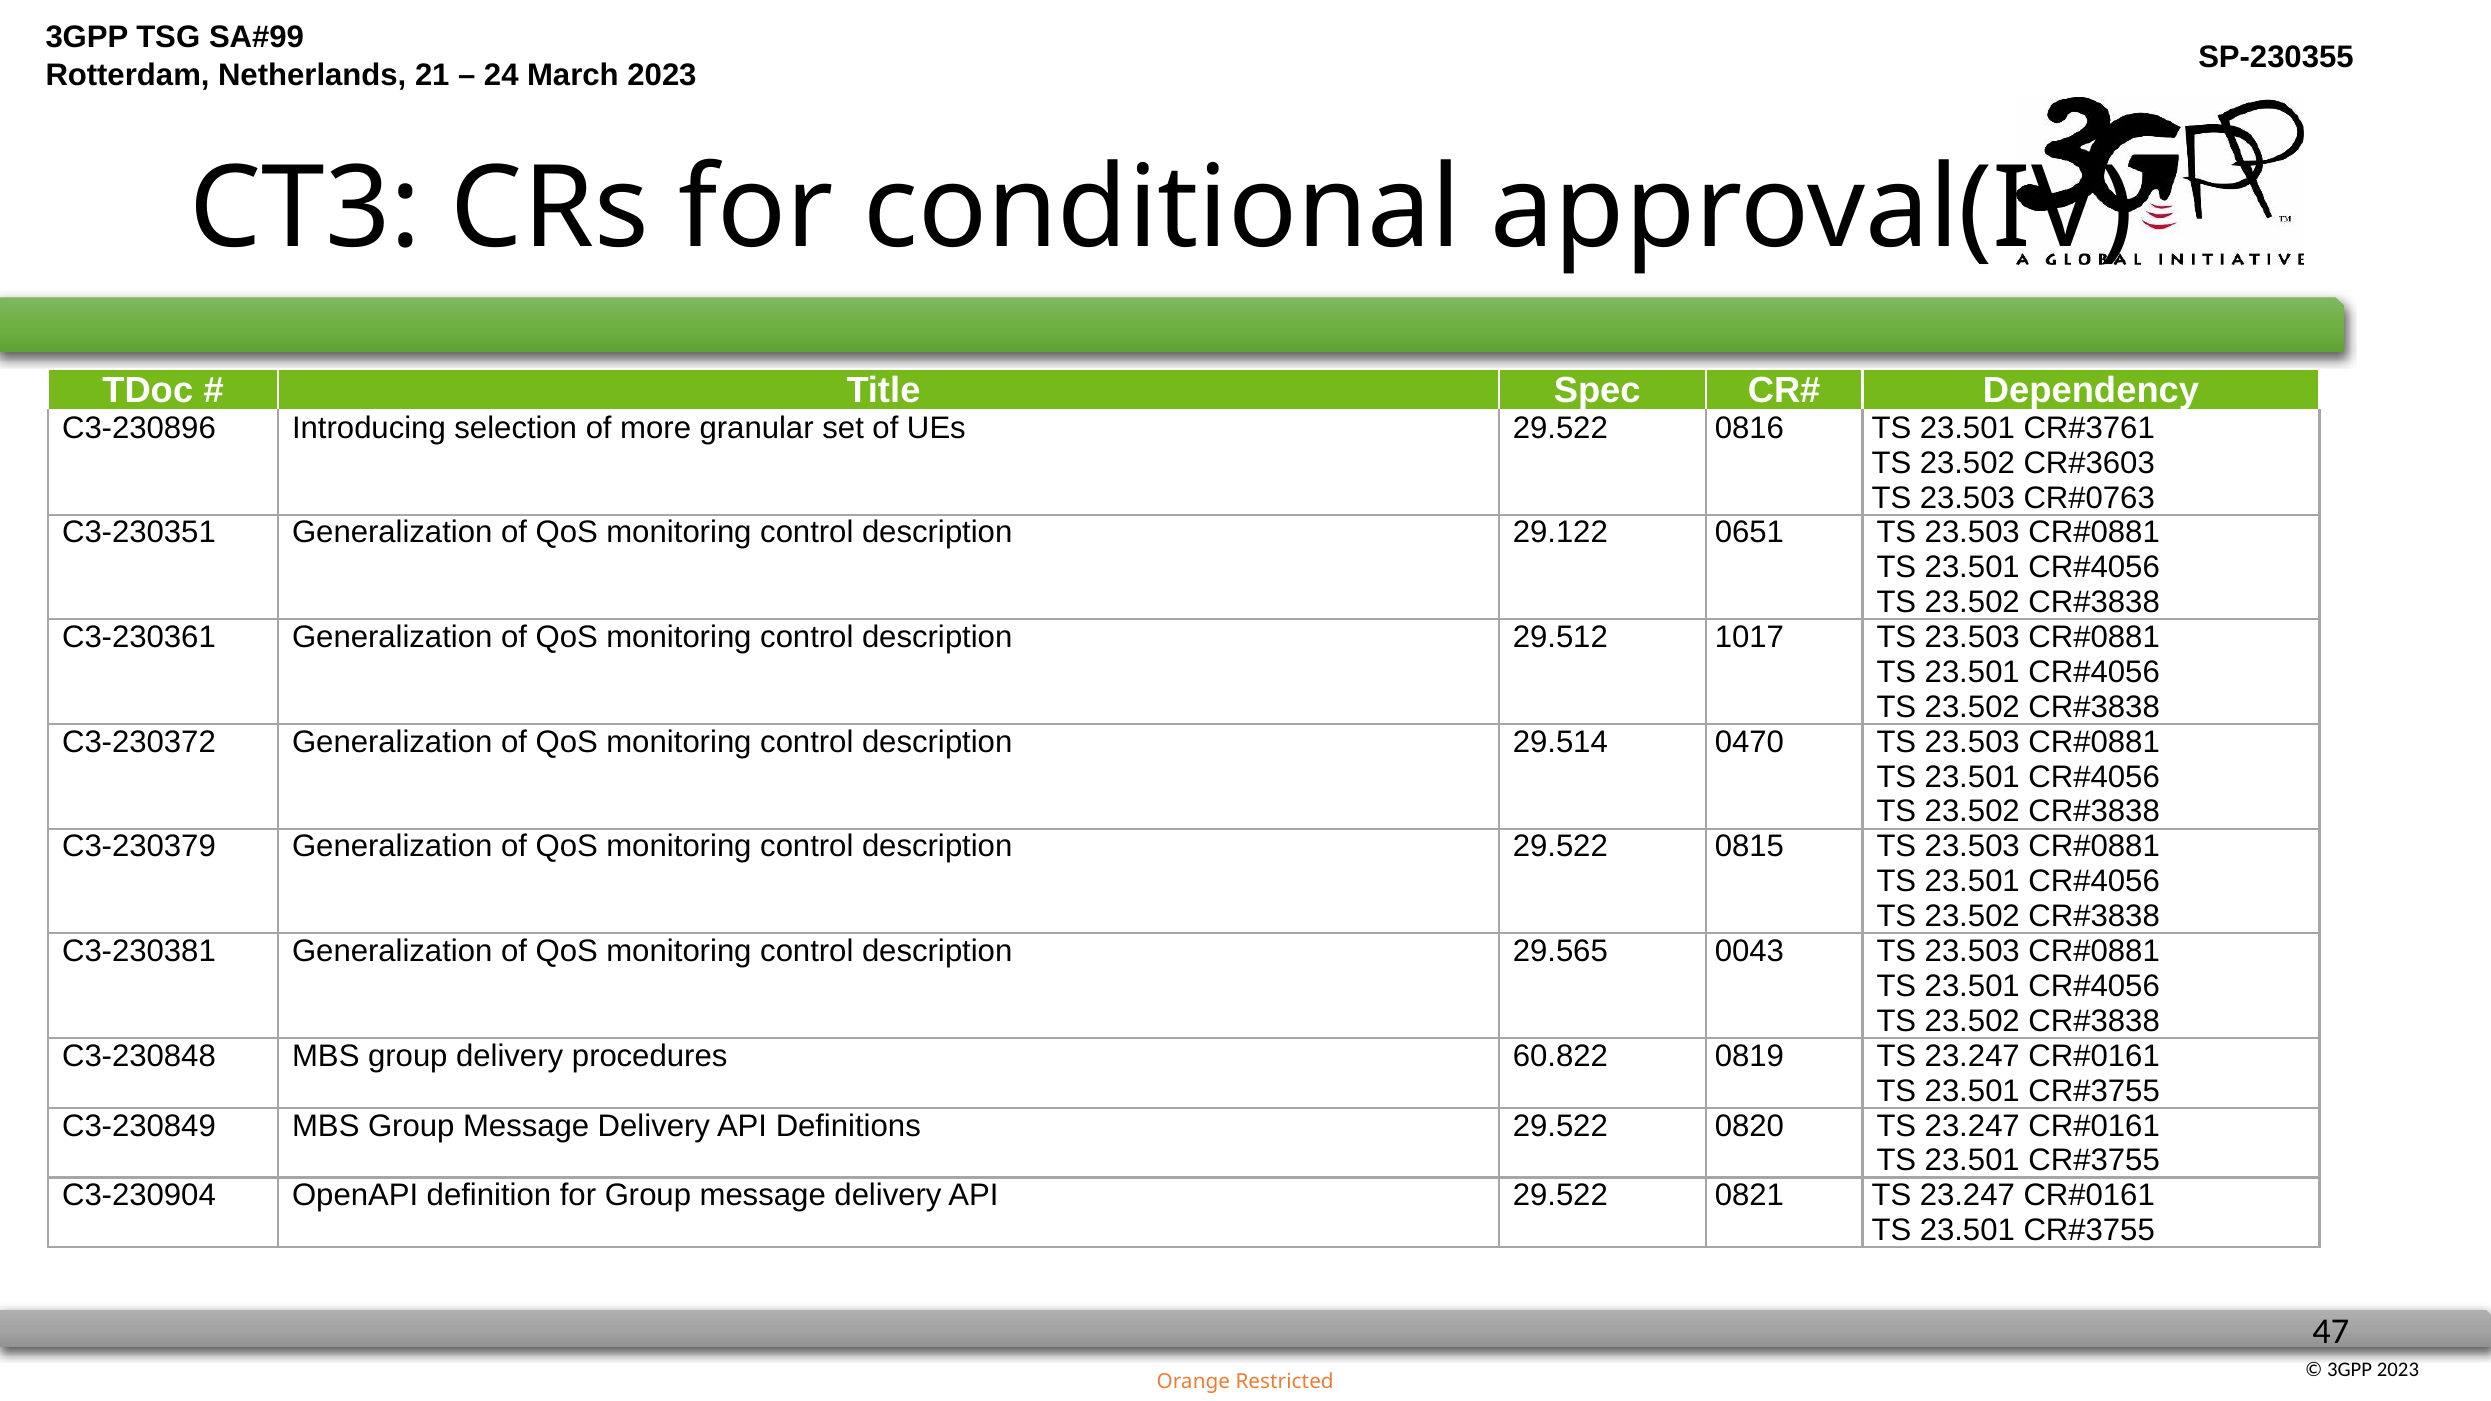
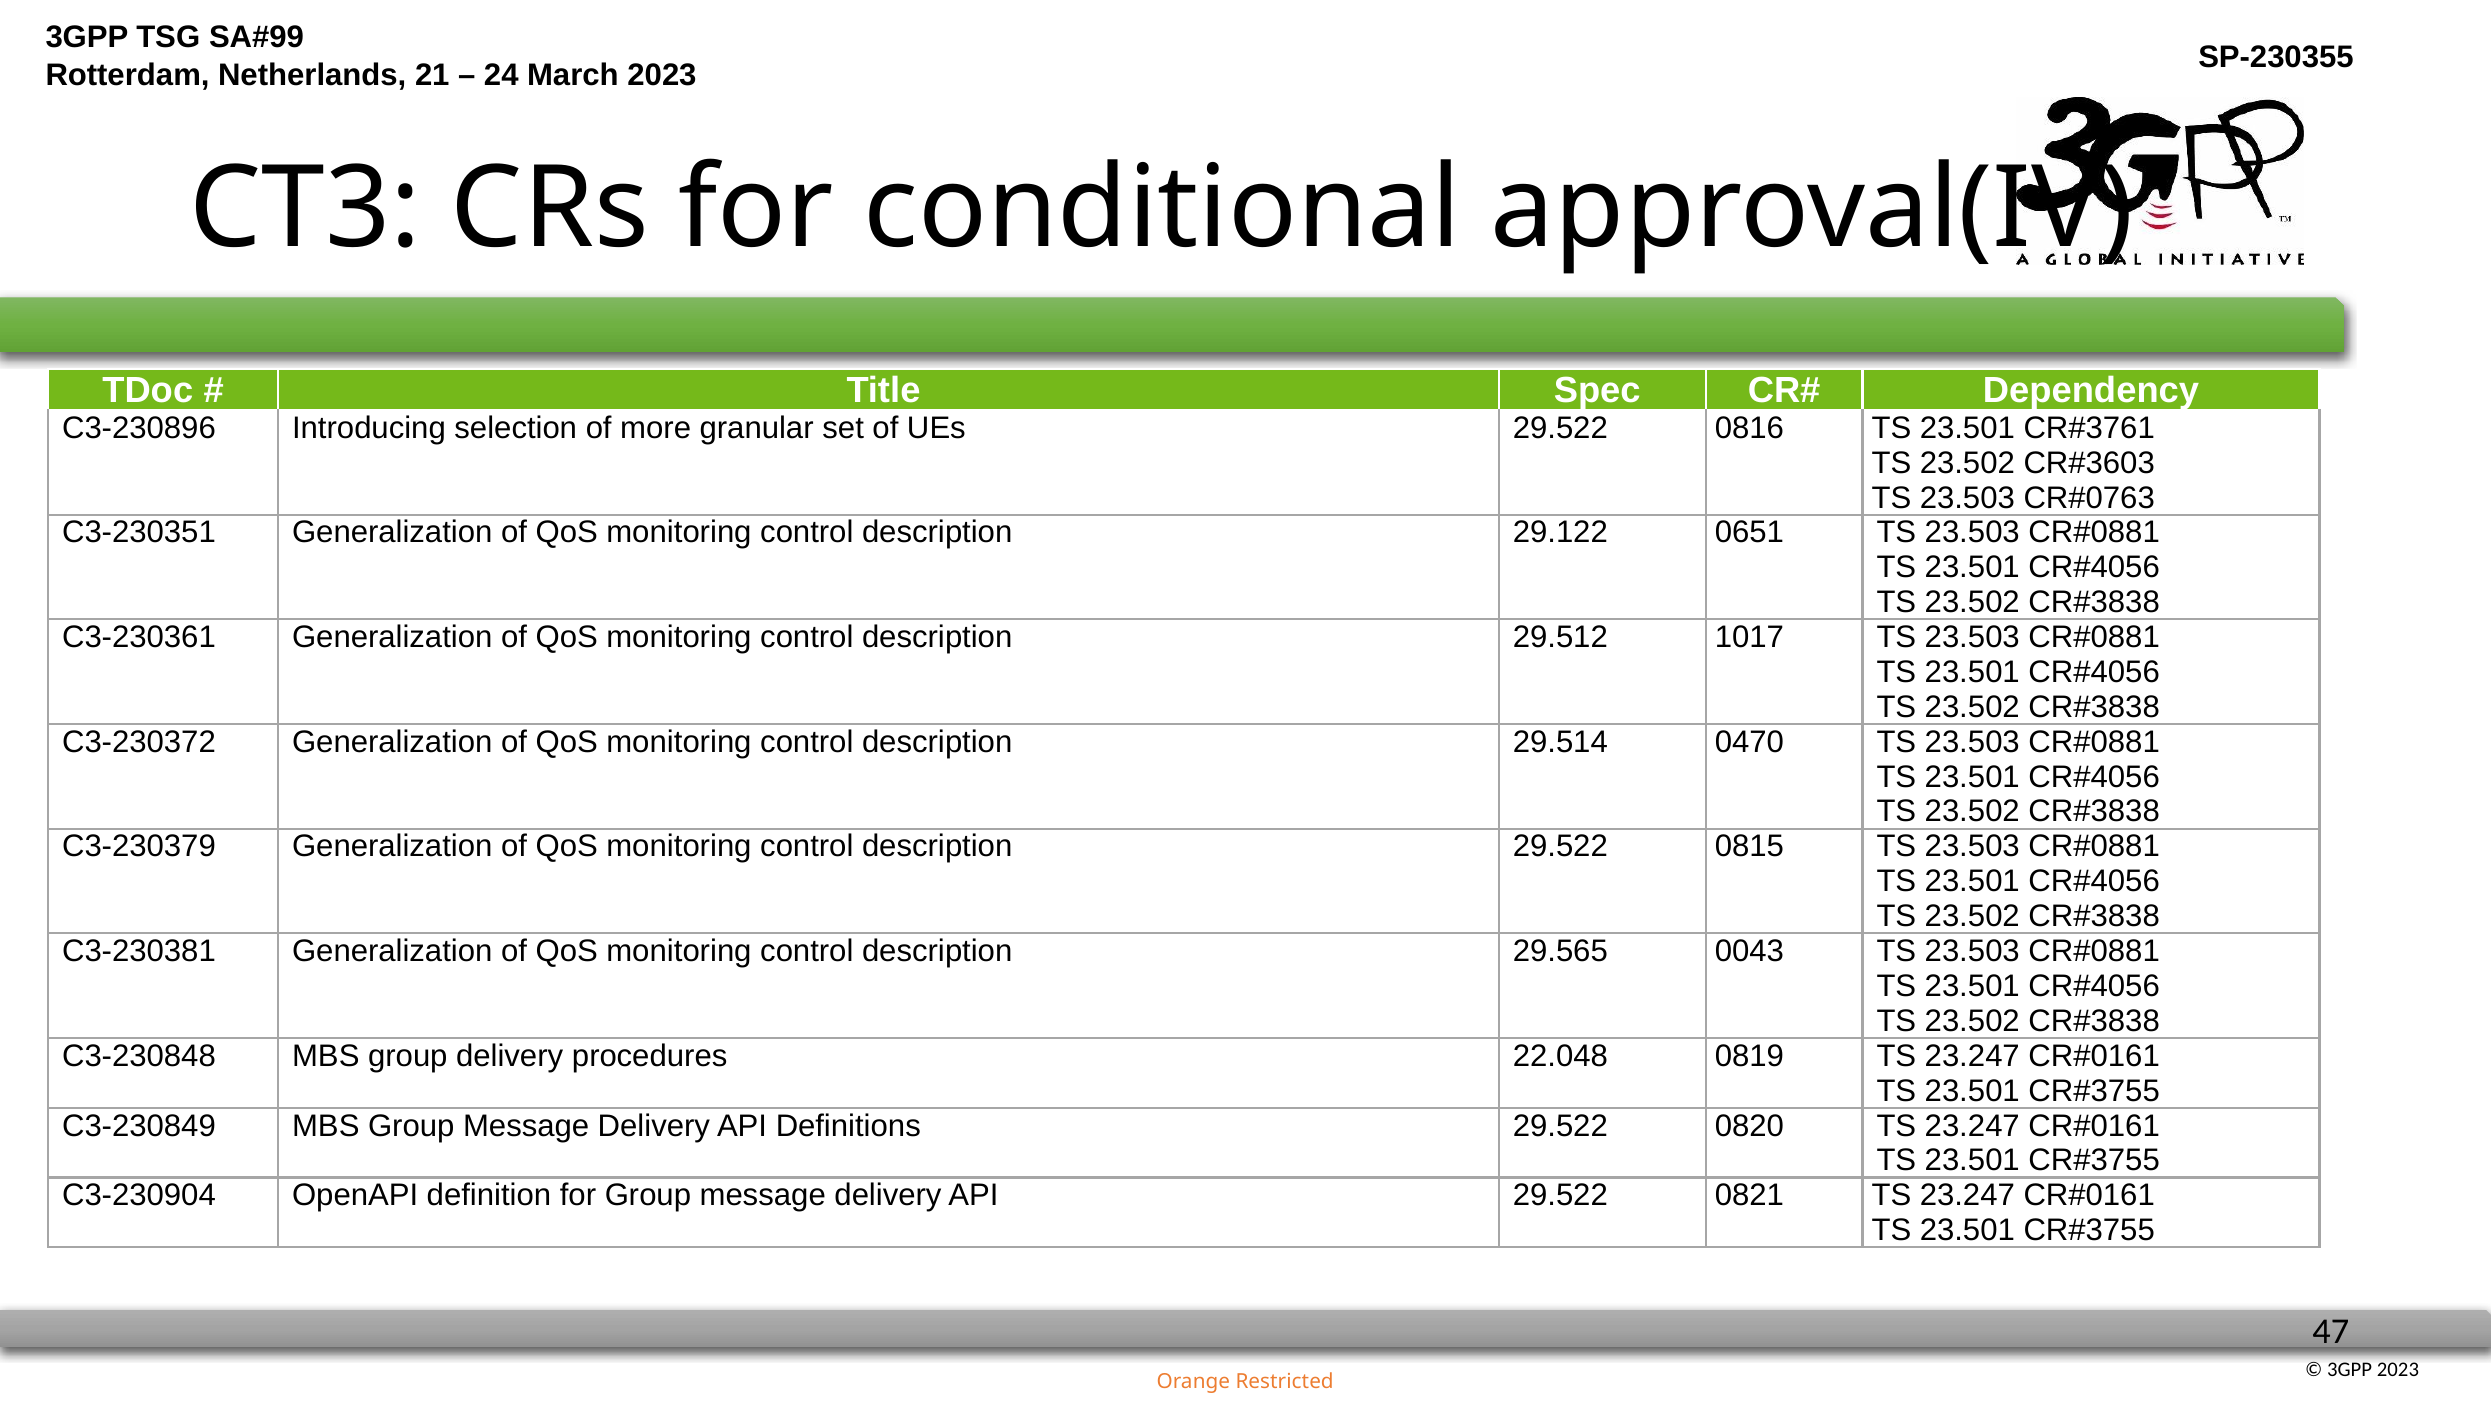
60.822: 60.822 -> 22.048
